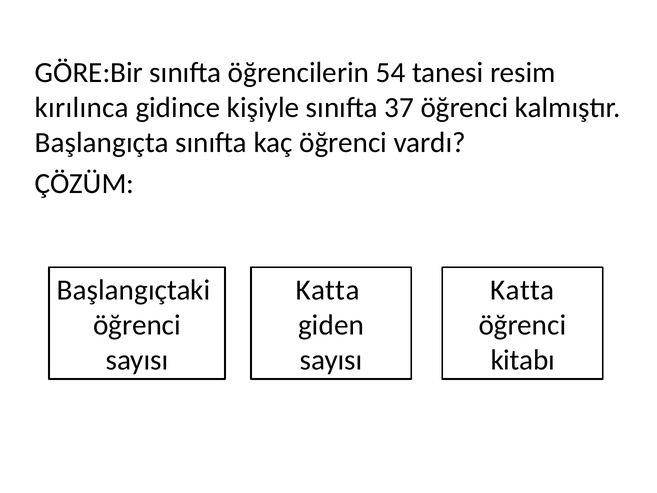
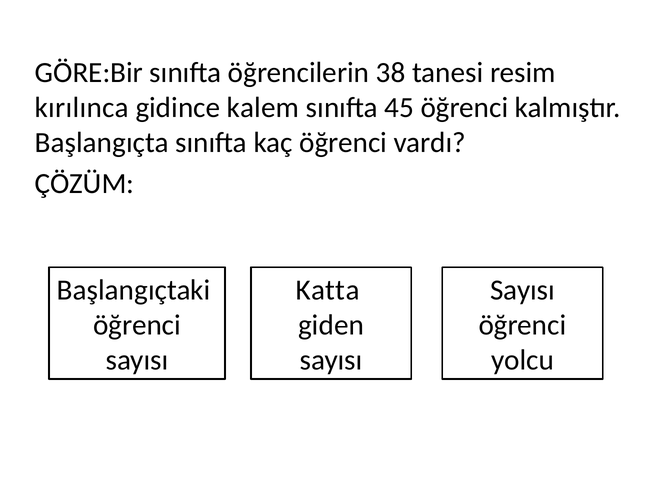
54: 54 -> 38
kişiyle: kişiyle -> kalem
37: 37 -> 45
Katta at (522, 290): Katta -> Sayısı
kitabı: kitabı -> yolcu
